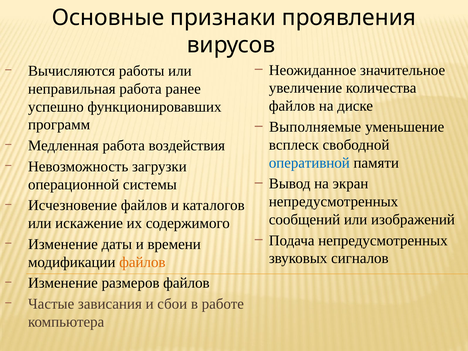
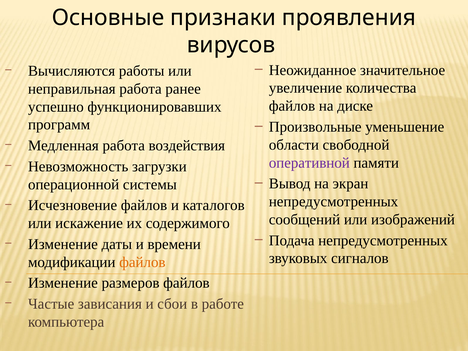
Выполняемые: Выполняемые -> Произвольные
всплеск: всплеск -> области
оперативной colour: blue -> purple
